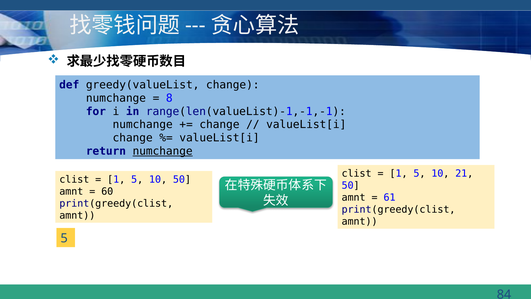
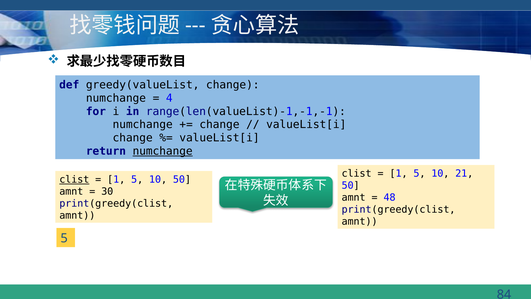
8: 8 -> 4
clist at (74, 179) underline: none -> present
60: 60 -> 30
61: 61 -> 48
